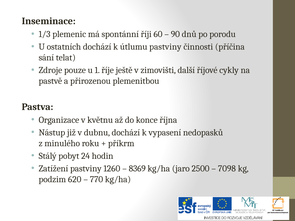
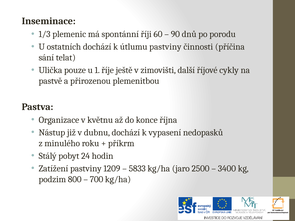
Zdroje: Zdroje -> Ulička
1260: 1260 -> 1209
8369: 8369 -> 5833
7098: 7098 -> 3400
620: 620 -> 800
770: 770 -> 700
